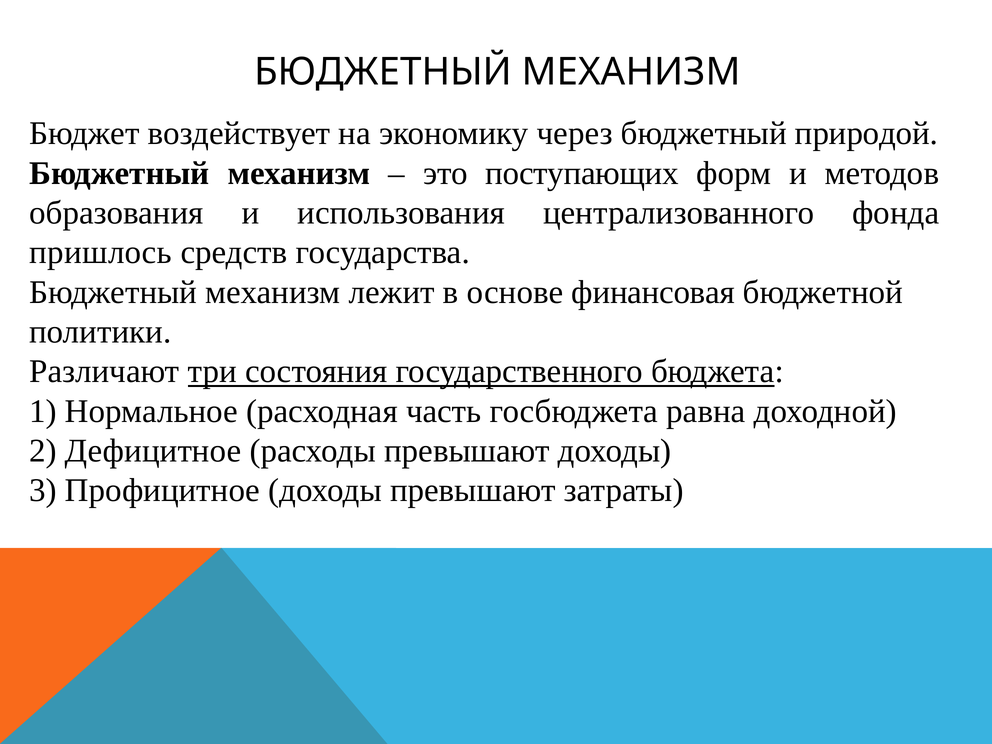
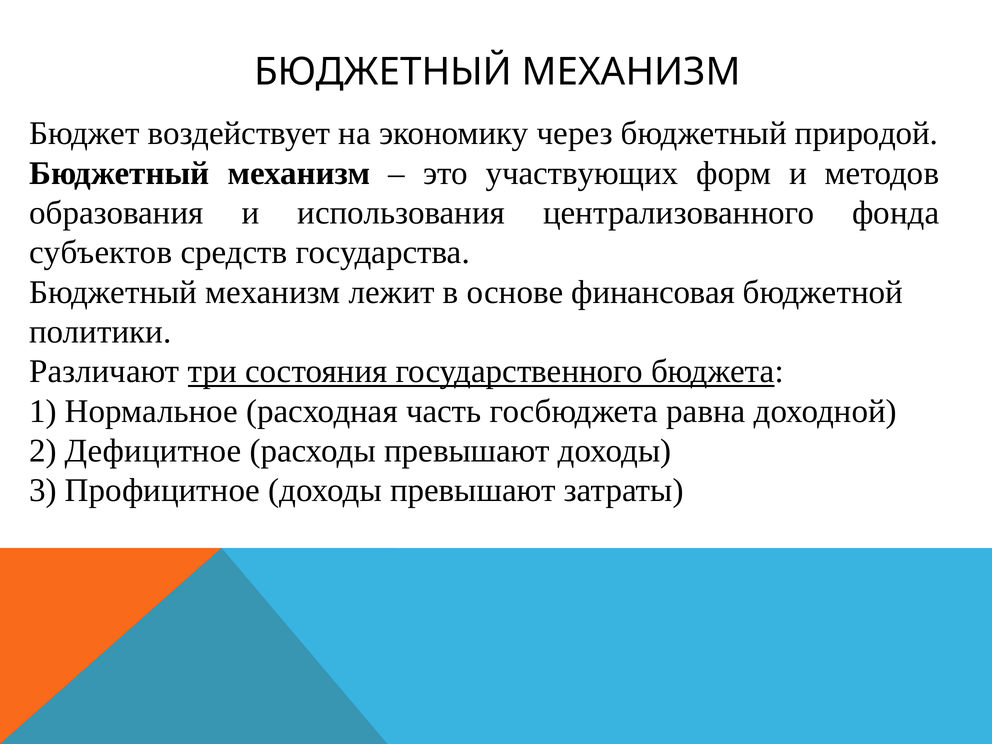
поступающих: поступающих -> участвующих
пришлось: пришлось -> субъектов
